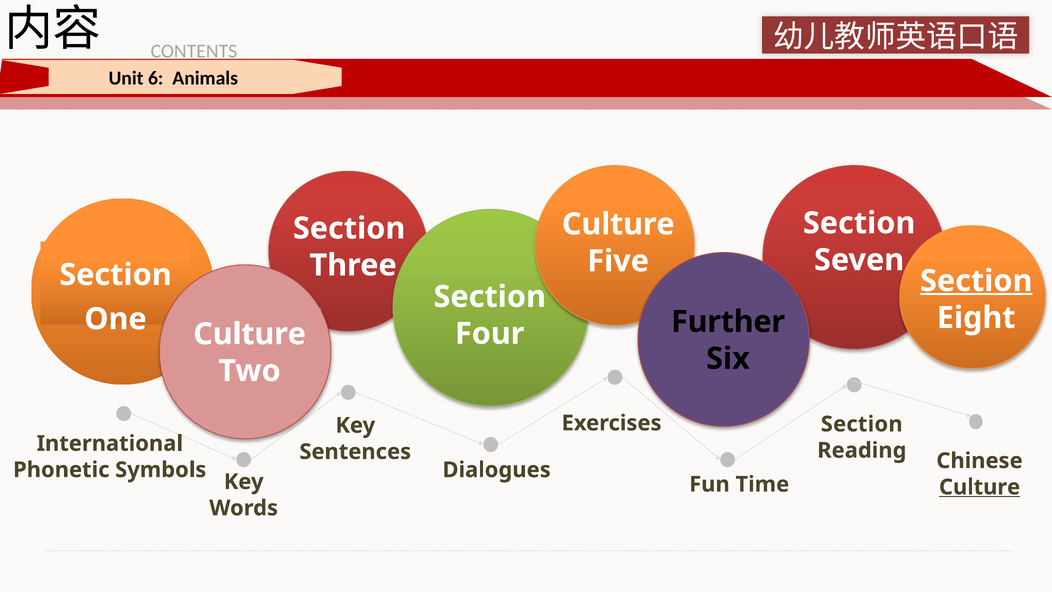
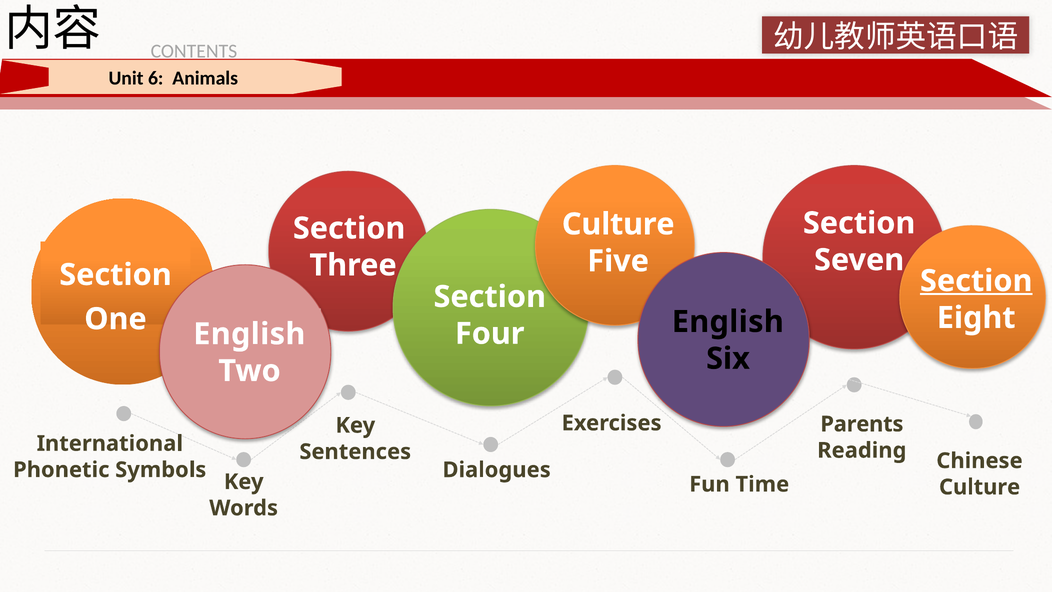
Further at (728, 322): Further -> English
Culture at (250, 334): Culture -> English
Section at (862, 424): Section -> Parents
Culture at (980, 487) underline: present -> none
